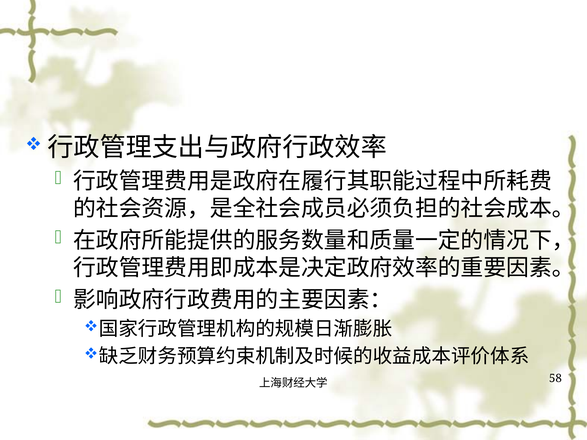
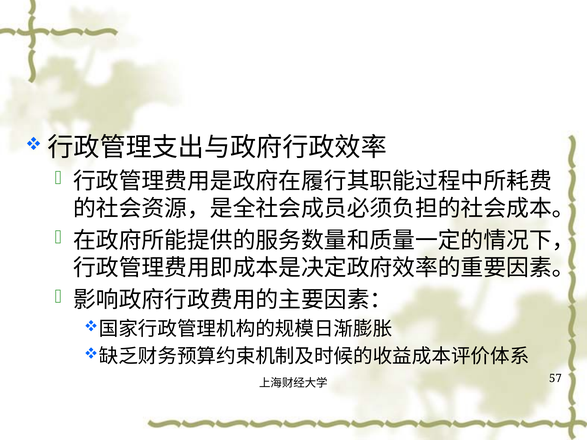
58: 58 -> 57
